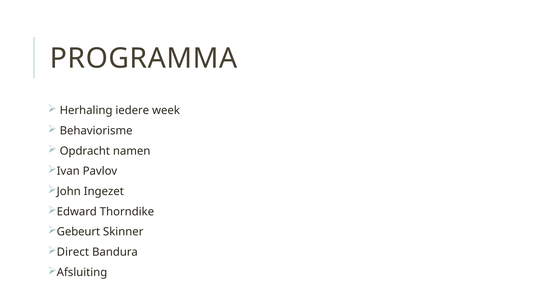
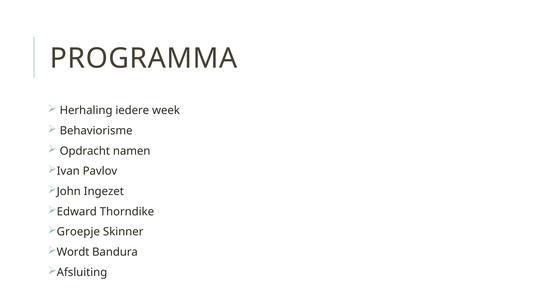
Gebeurt: Gebeurt -> Groepje
Direct: Direct -> Wordt
